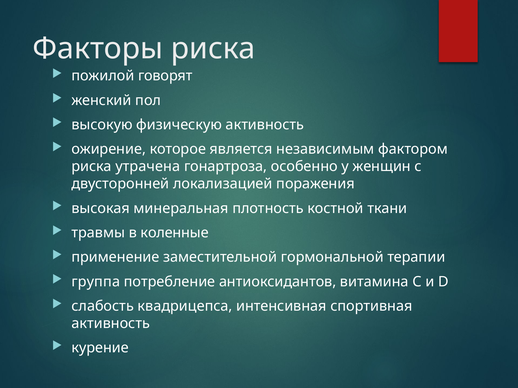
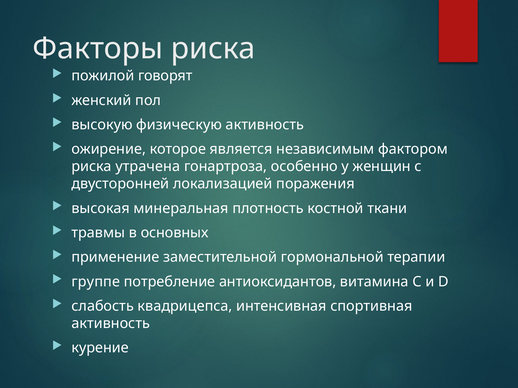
коленные: коленные -> основных
группа: группа -> группе
